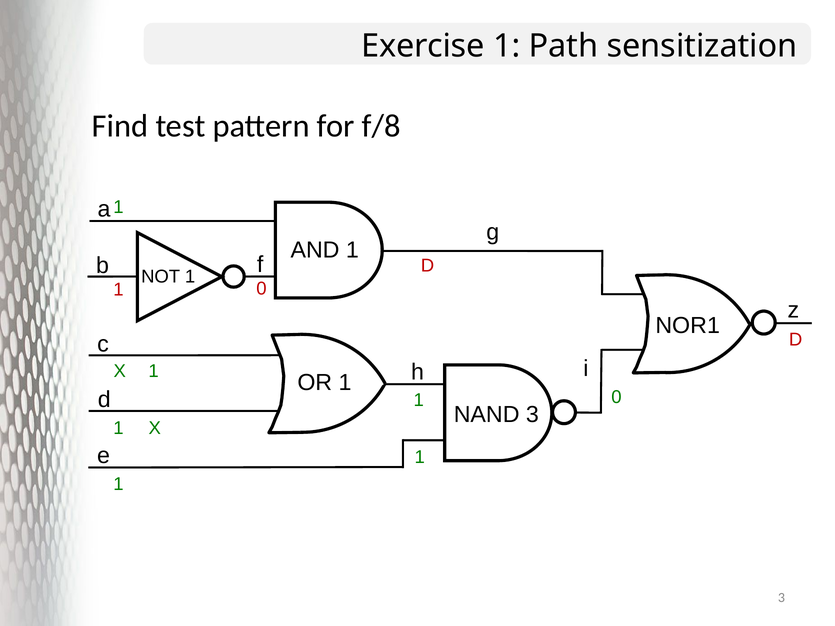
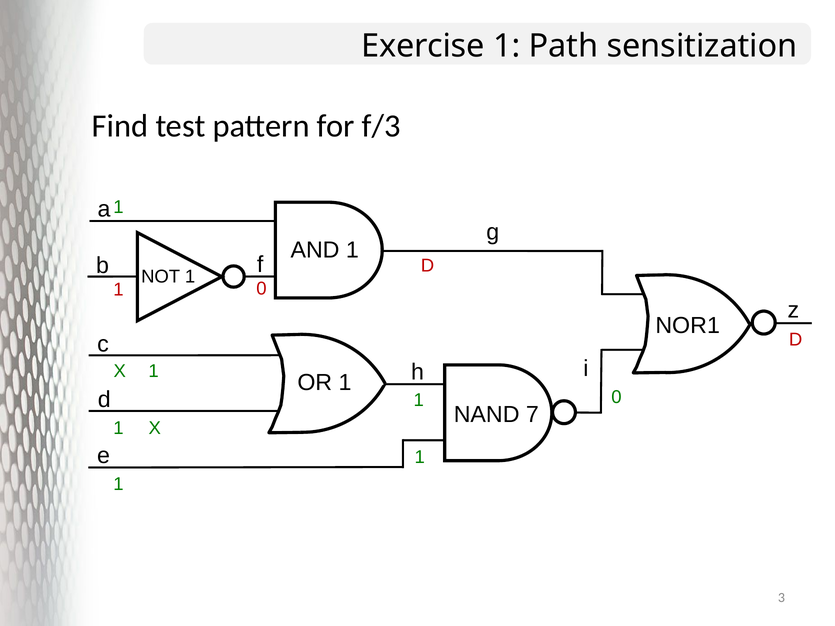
f/8: f/8 -> f/3
NAND 3: 3 -> 7
